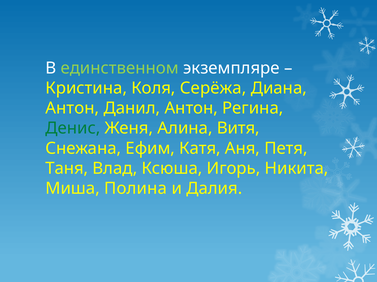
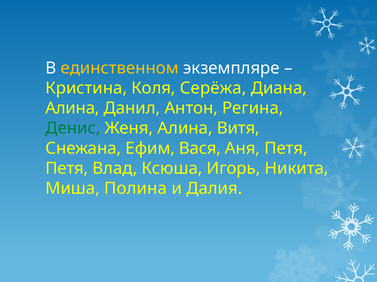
единственном colour: light green -> yellow
Антон at (72, 108): Антон -> Алина
Катя: Катя -> Вася
Таня at (67, 169): Таня -> Петя
